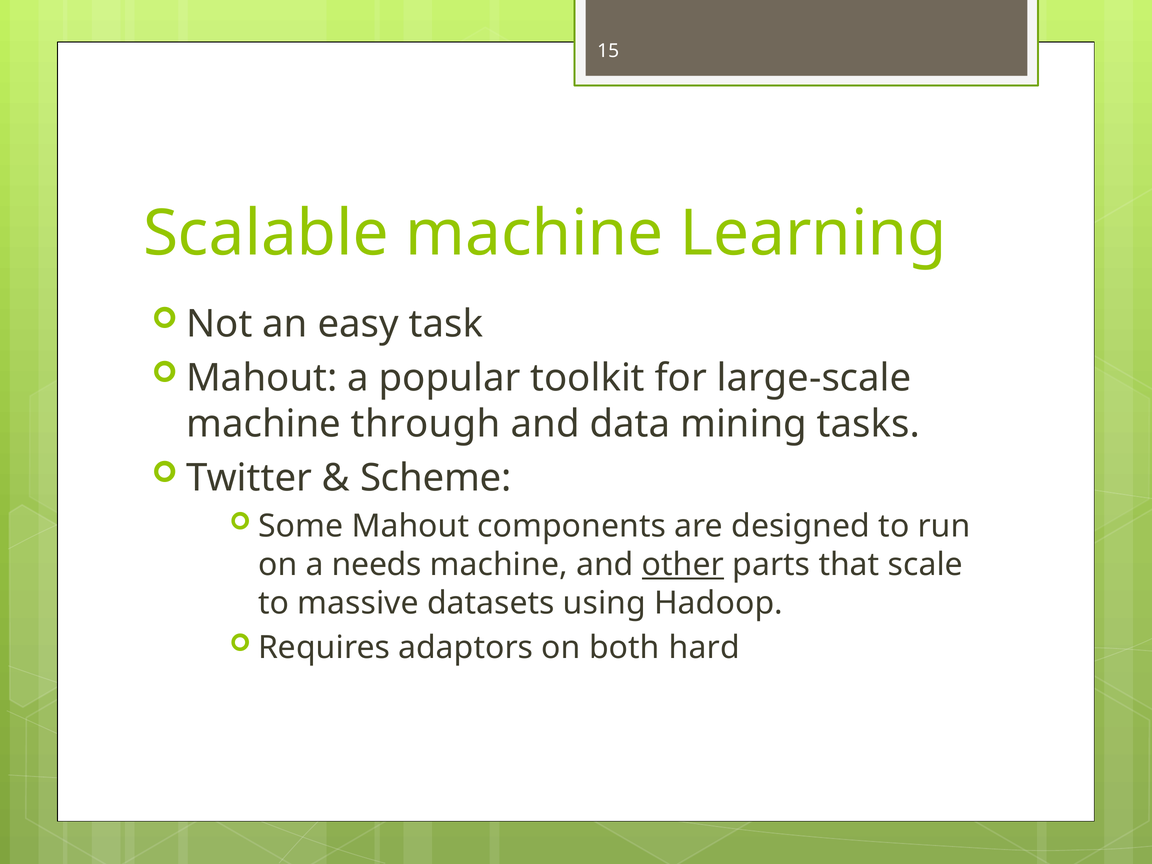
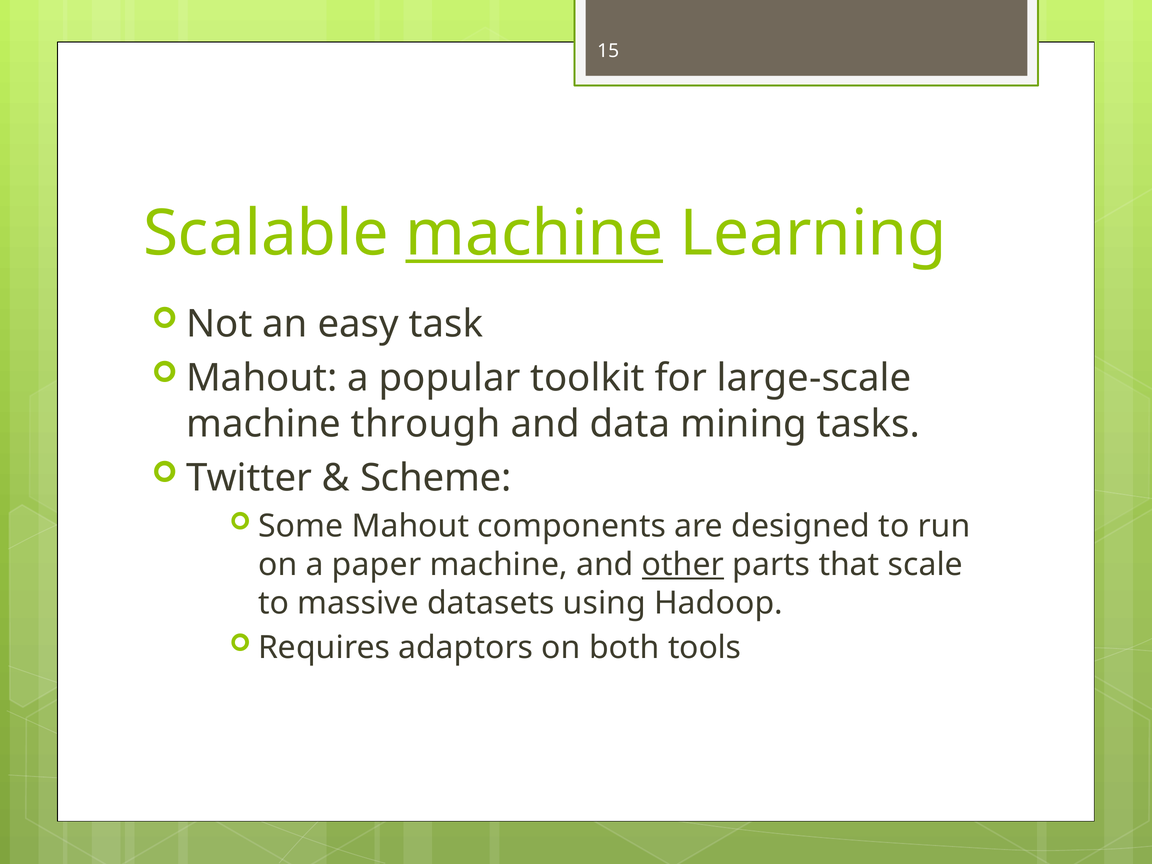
machine at (534, 234) underline: none -> present
needs: needs -> paper
hard: hard -> tools
